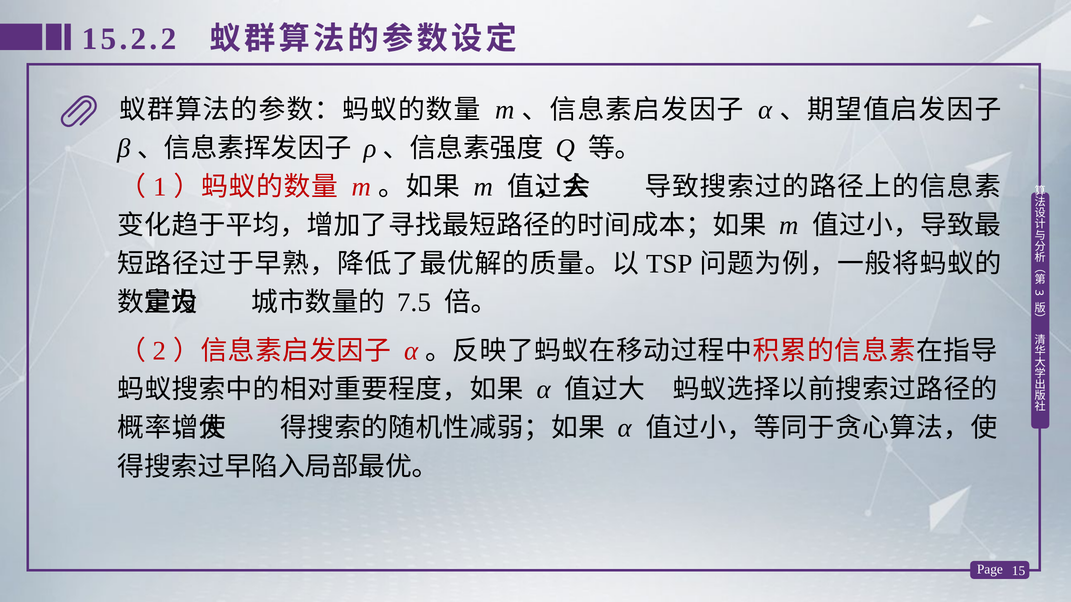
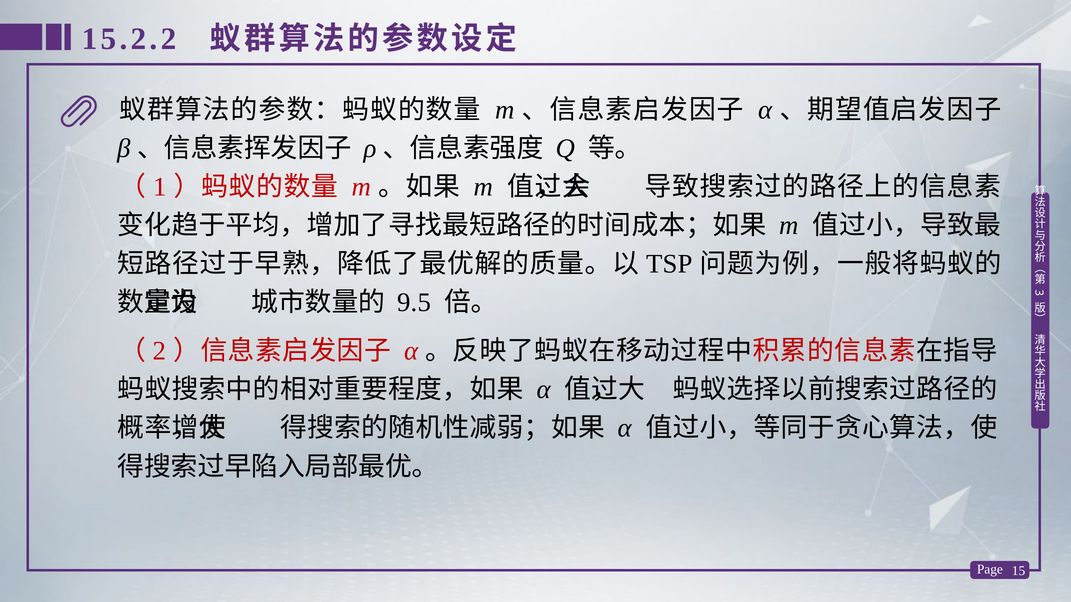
7.5: 7.5 -> 9.5
